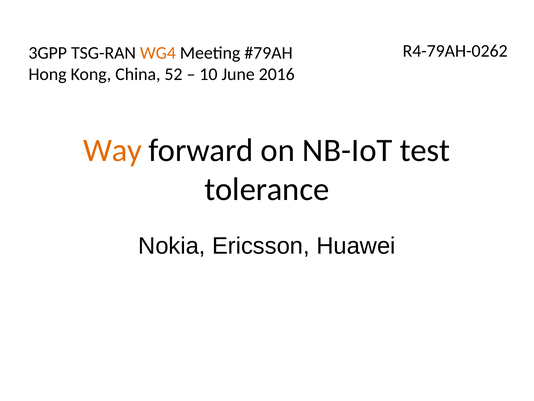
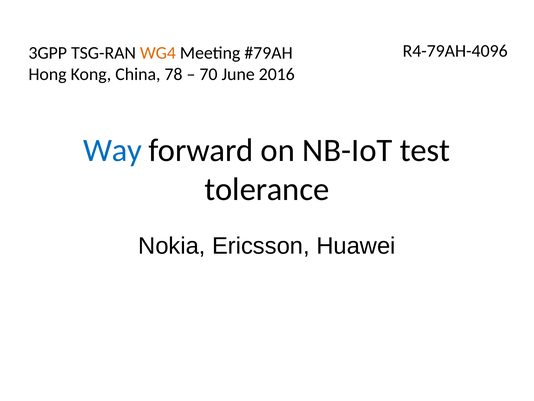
R4-79AH-0262: R4-79AH-0262 -> R4-79AH-4096
52: 52 -> 78
10: 10 -> 70
Way colour: orange -> blue
